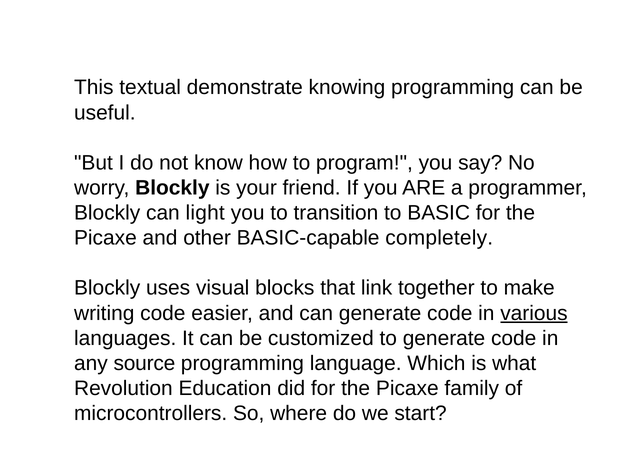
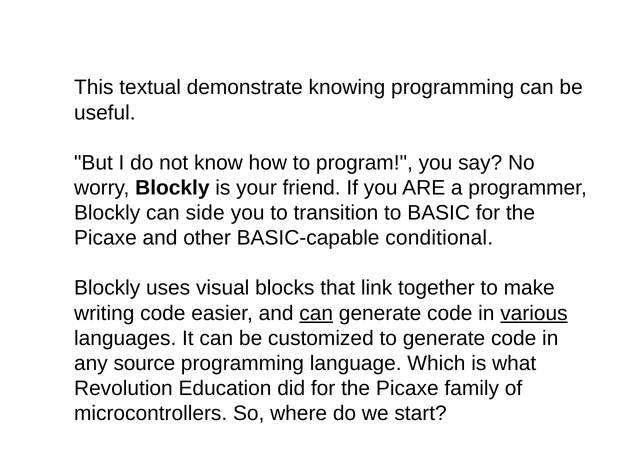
light: light -> side
completely: completely -> conditional
can at (316, 313) underline: none -> present
